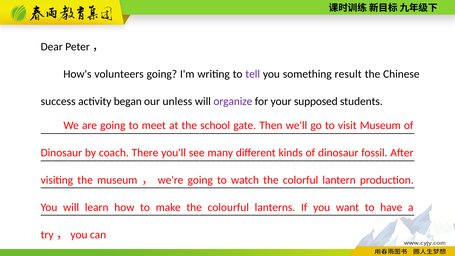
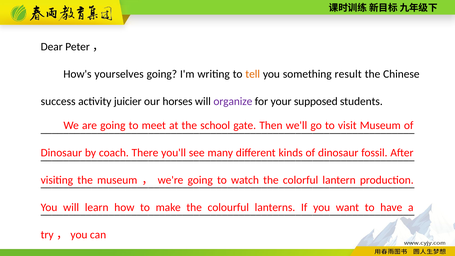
volunteers: volunteers -> yourselves
tell colour: purple -> orange
began: began -> juicier
unless: unless -> horses
